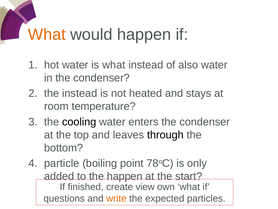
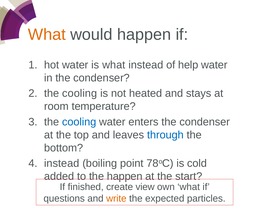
also: also -> help
instead at (80, 93): instead -> cooling
cooling at (79, 122) colour: black -> blue
through colour: black -> blue
particle at (62, 163): particle -> instead
only: only -> cold
